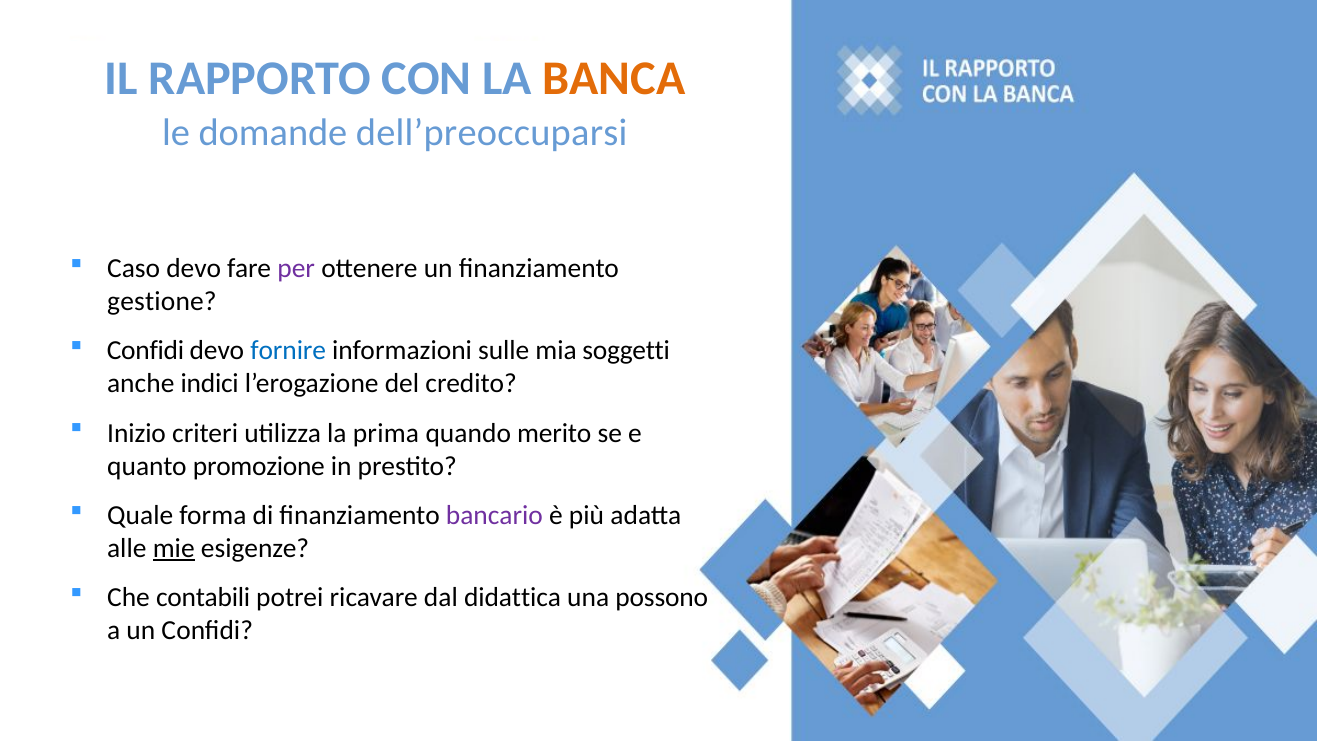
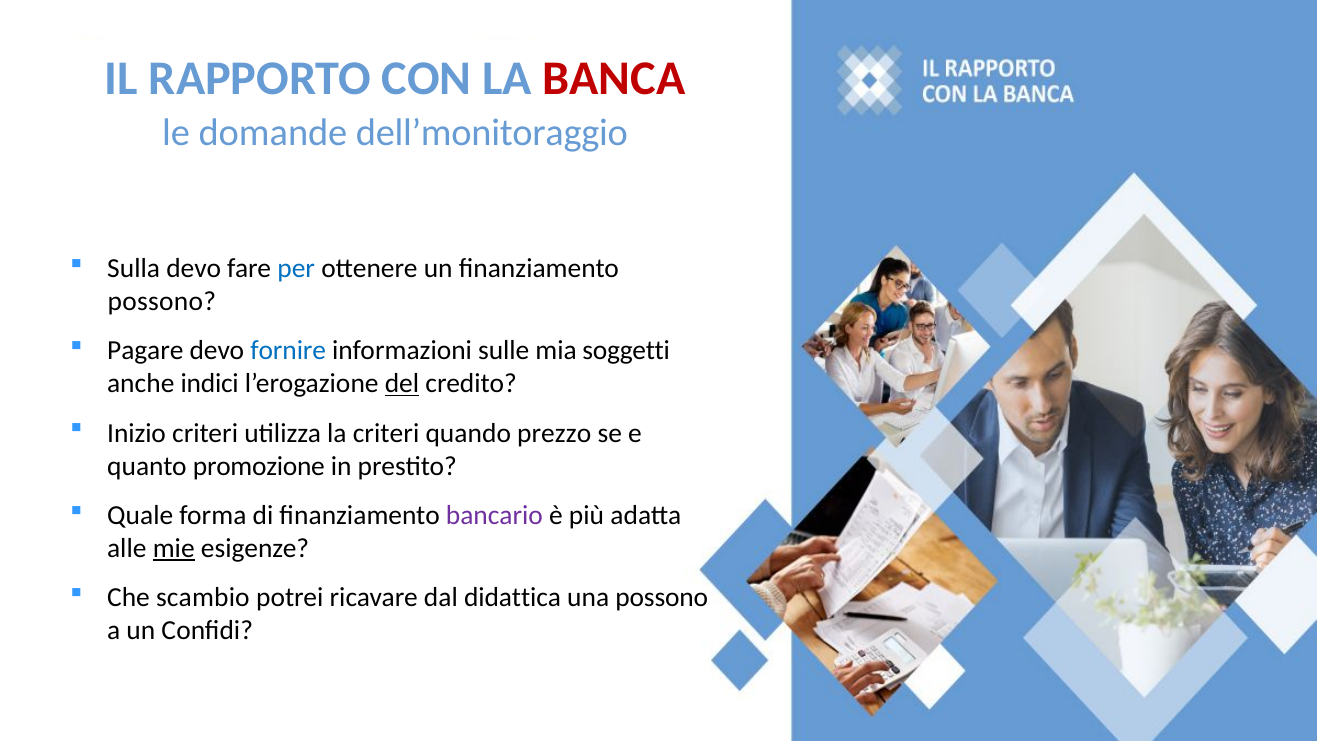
BANCA colour: orange -> red
dell’preoccuparsi: dell’preoccuparsi -> dell’monitoraggio
Caso: Caso -> Sulla
per colour: purple -> blue
gestione at (162, 301): gestione -> possono
Confidi at (145, 351): Confidi -> Pagare
del underline: none -> present
la prima: prima -> criteri
merito: merito -> prezzo
contabili: contabili -> scambio
